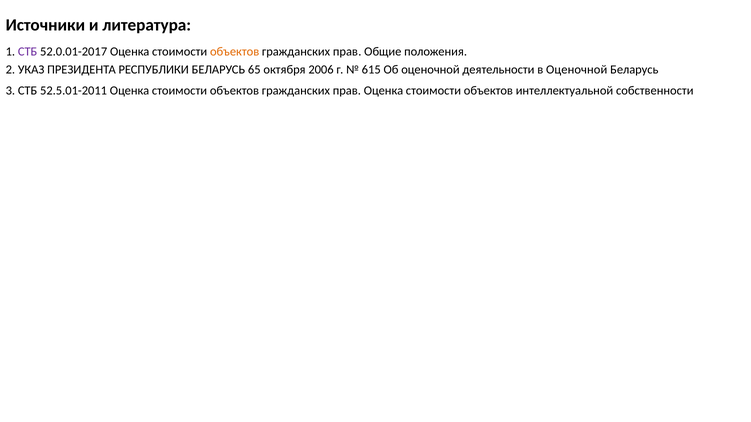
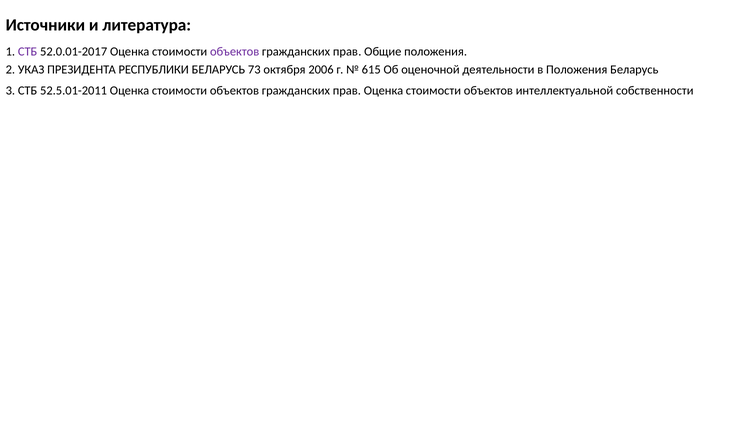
объектов at (235, 52) colour: orange -> purple
65: 65 -> 73
в Оценочной: Оценочной -> Положения
